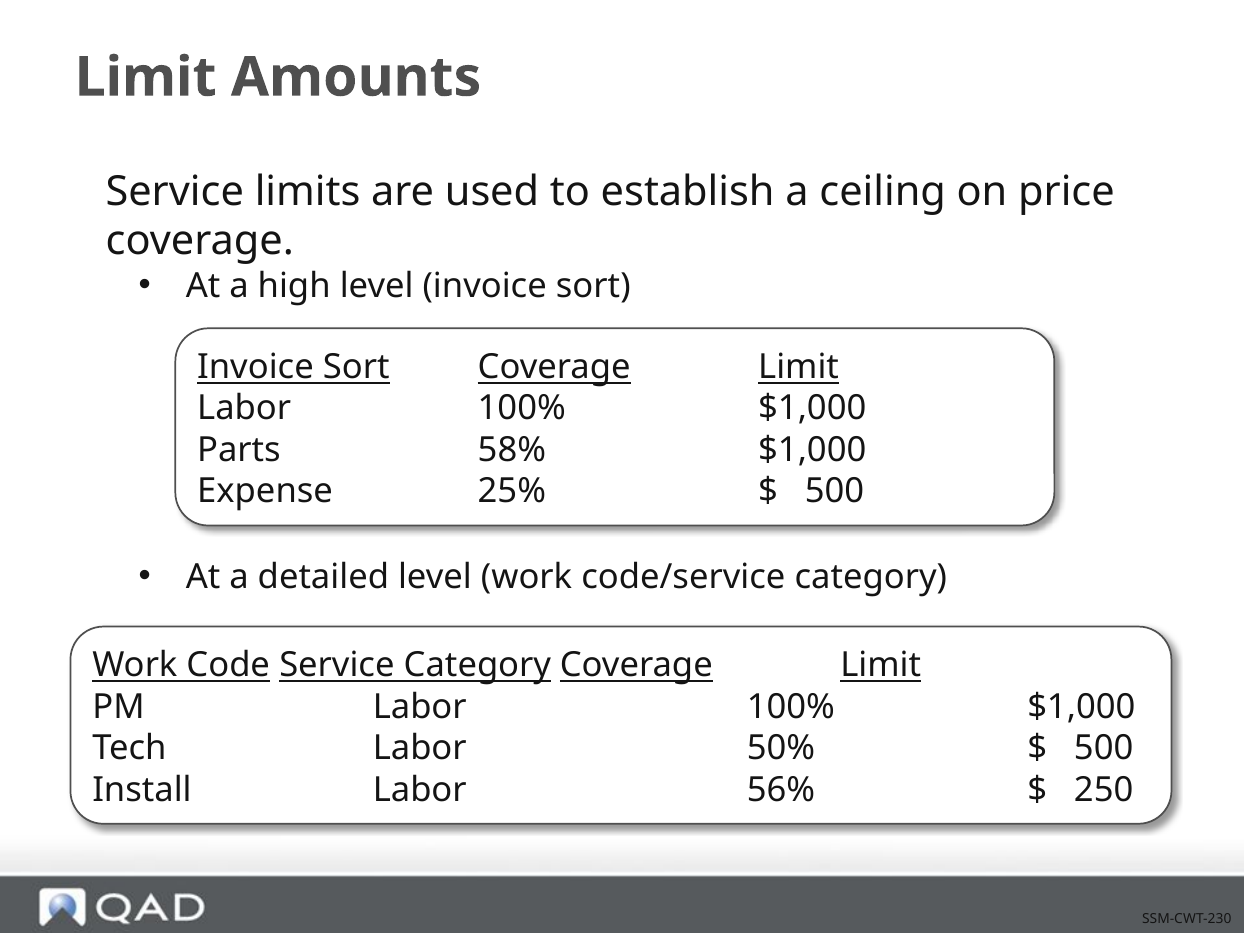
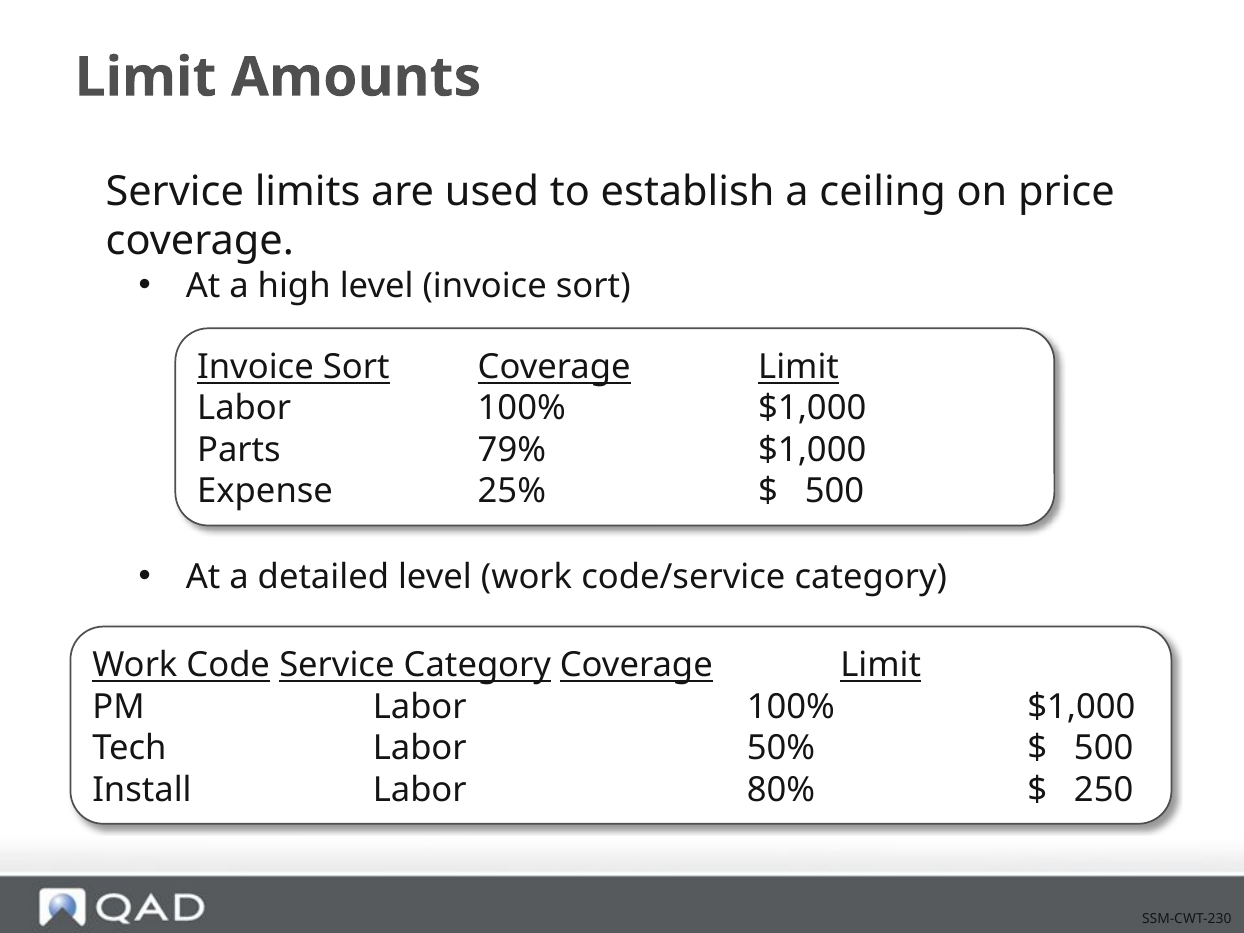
58%: 58% -> 79%
56%: 56% -> 80%
